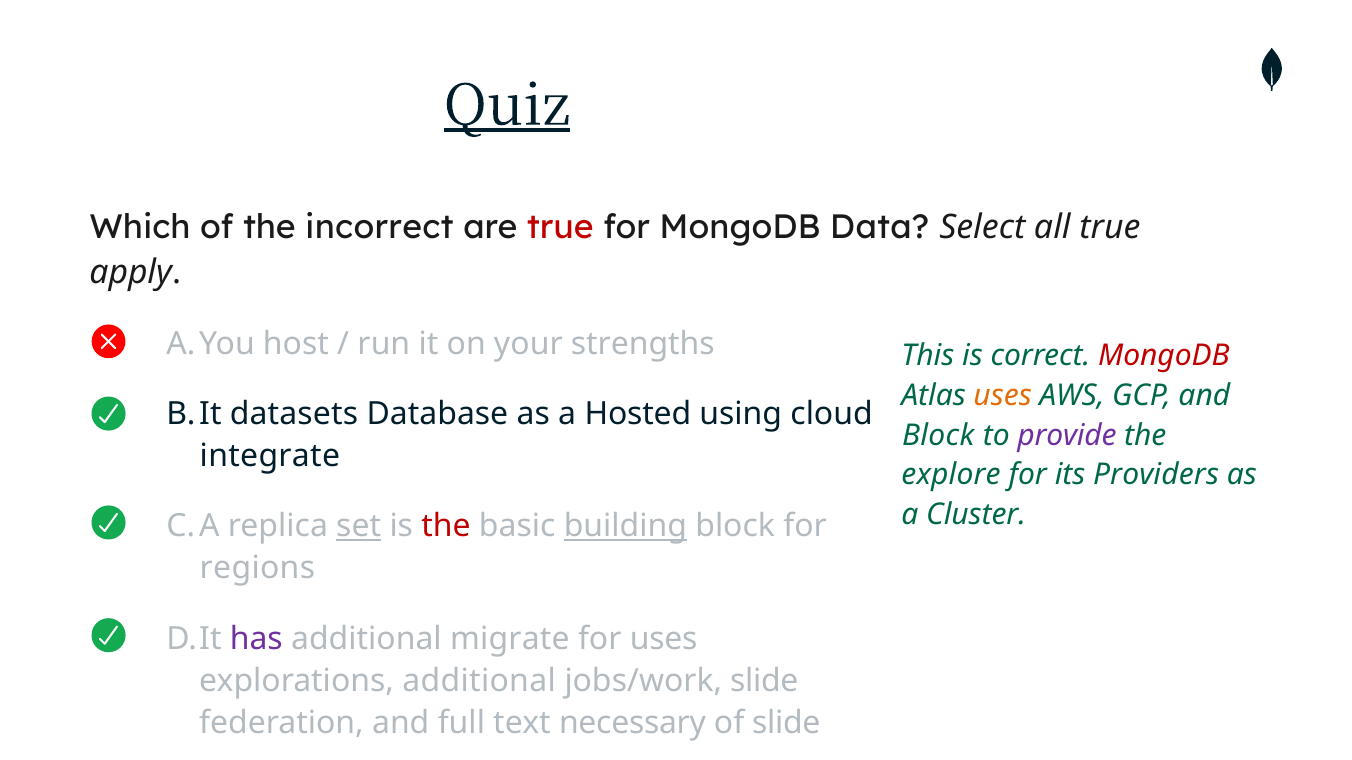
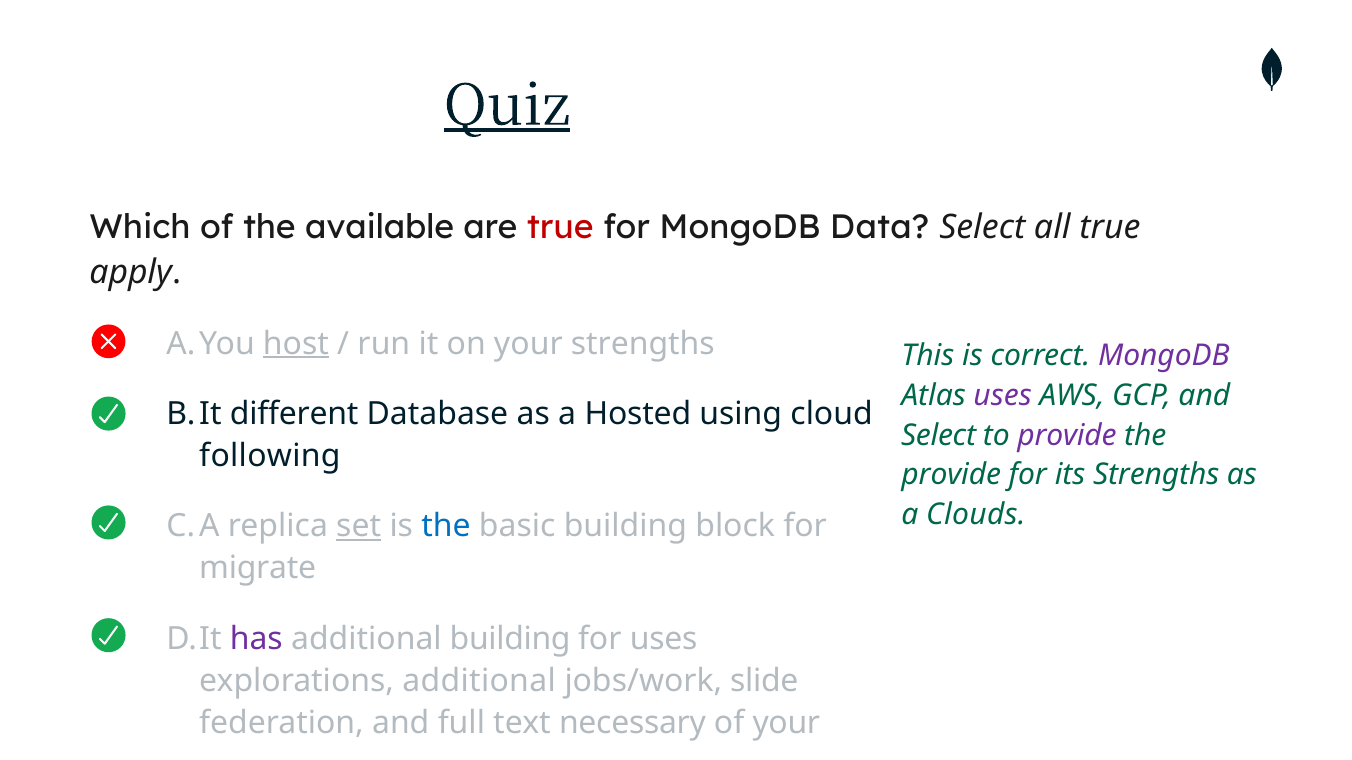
incorrect: incorrect -> available
host underline: none -> present
MongoDB at (1164, 356) colour: red -> purple
uses at (1003, 396) colour: orange -> purple
datasets: datasets -> different
Block at (938, 435): Block -> Select
integrate: integrate -> following
explore at (951, 475): explore -> provide
its Providers: Providers -> Strengths
Cluster: Cluster -> Clouds
the at (446, 527) colour: red -> blue
building at (625, 527) underline: present -> none
regions: regions -> migrate
additional migrate: migrate -> building
of slide: slide -> your
